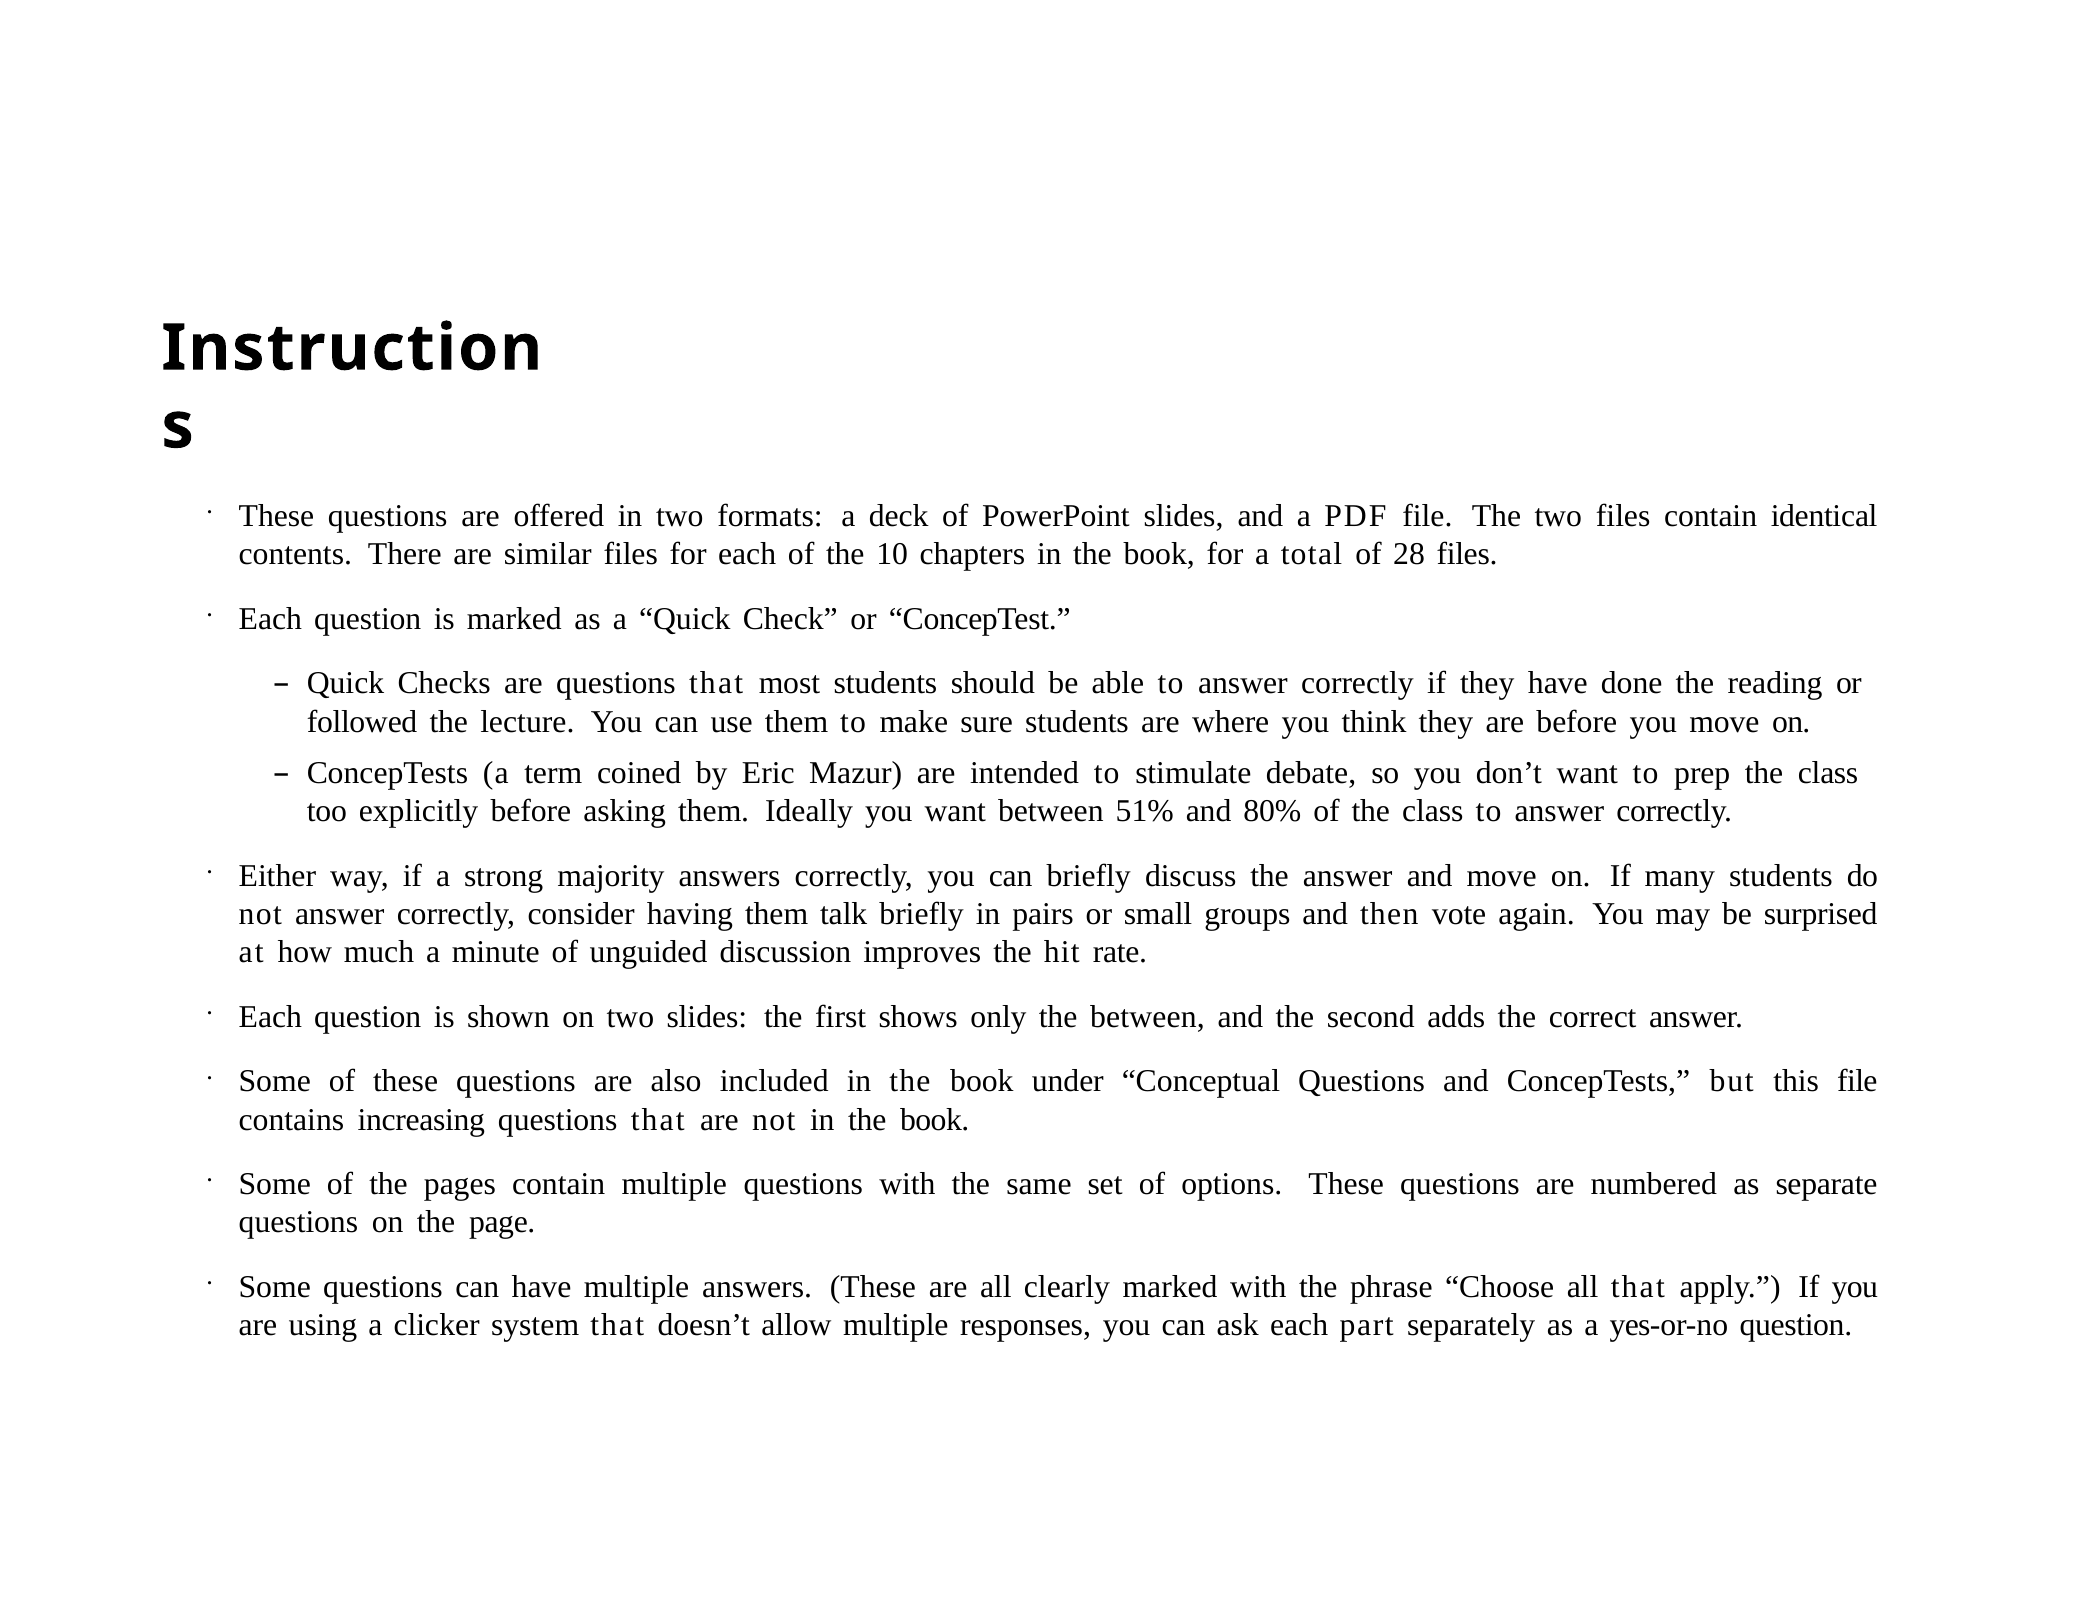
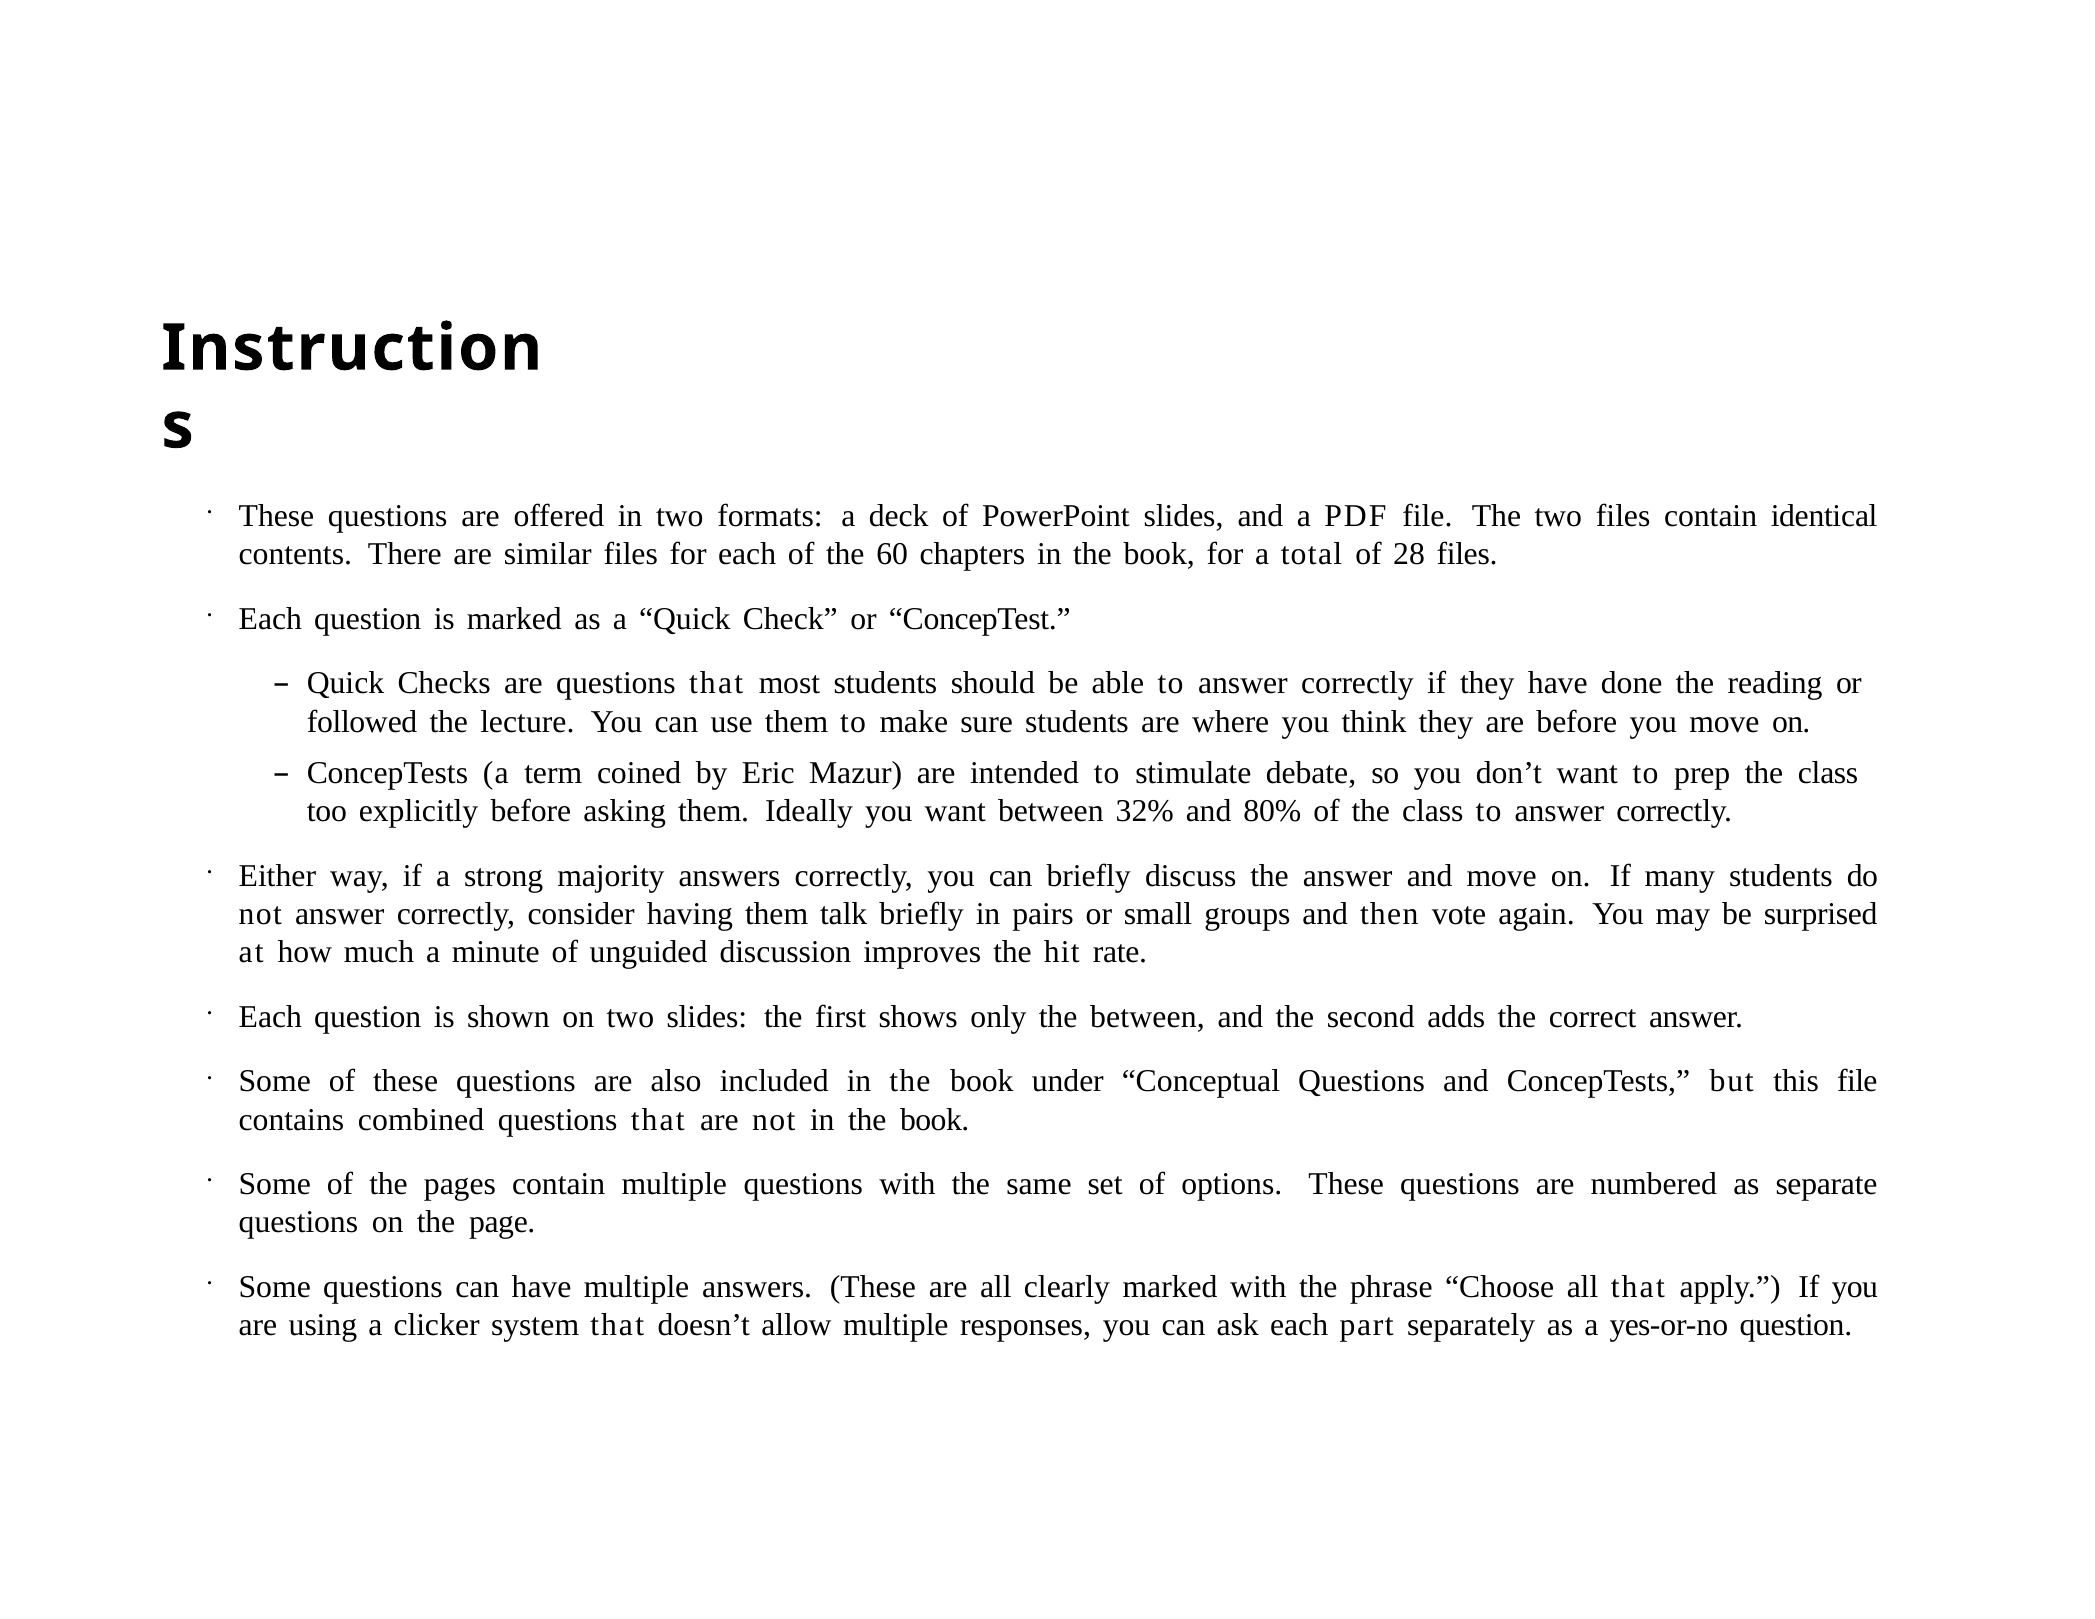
10: 10 -> 60
51%: 51% -> 32%
increasing: increasing -> combined
